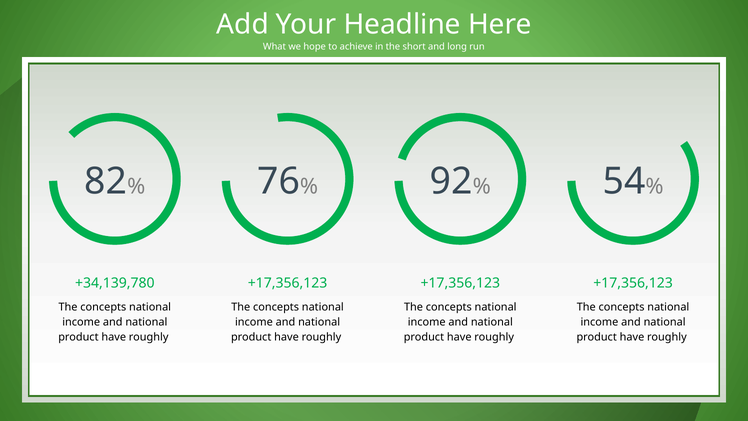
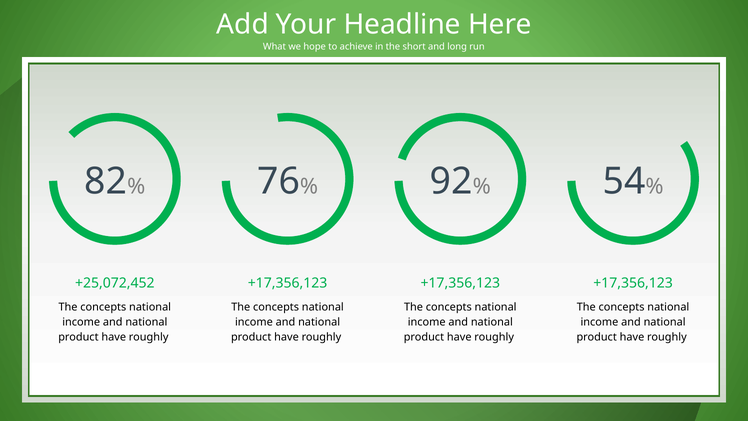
+34,139,780: +34,139,780 -> +25,072,452
